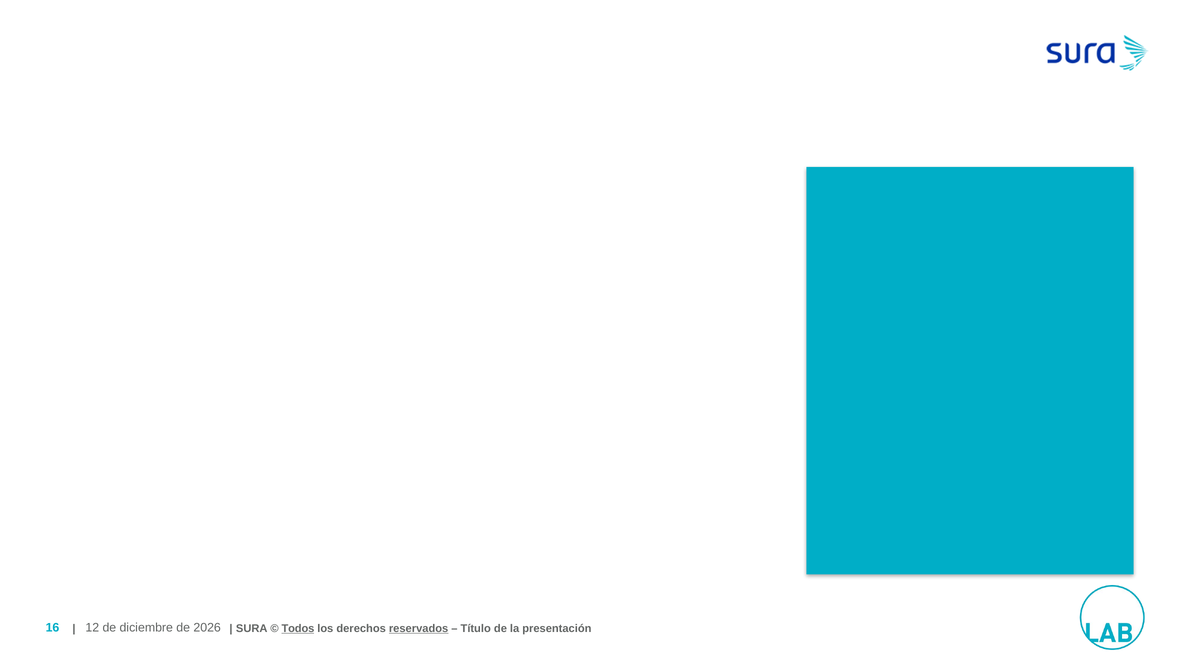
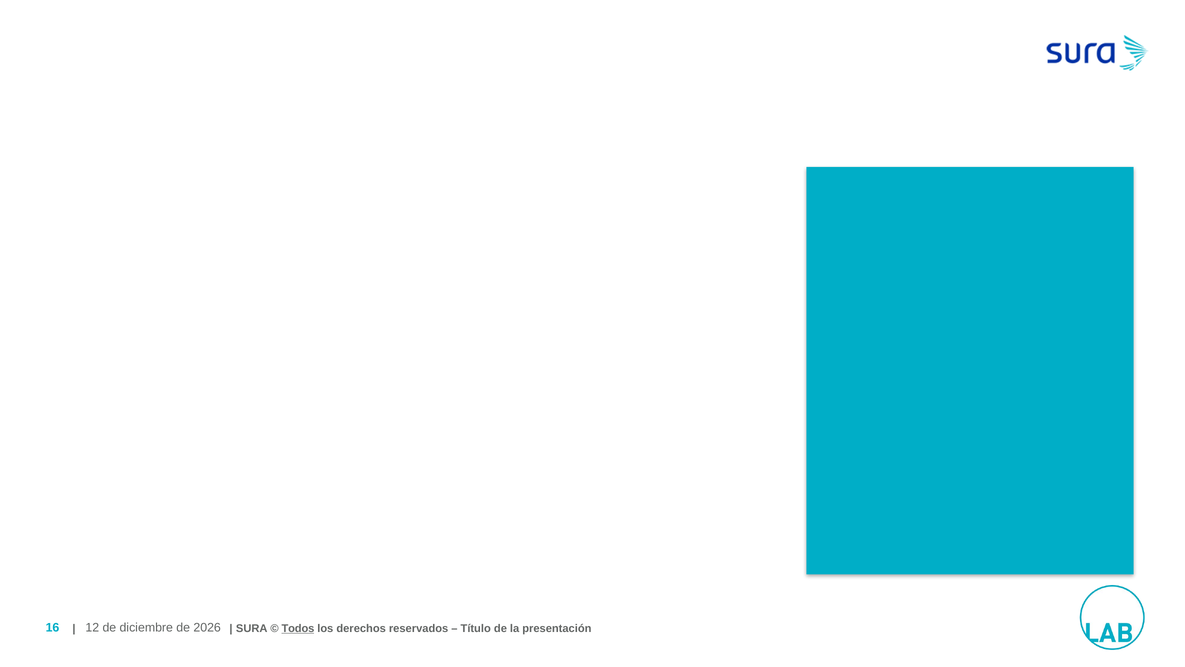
reservados underline: present -> none
